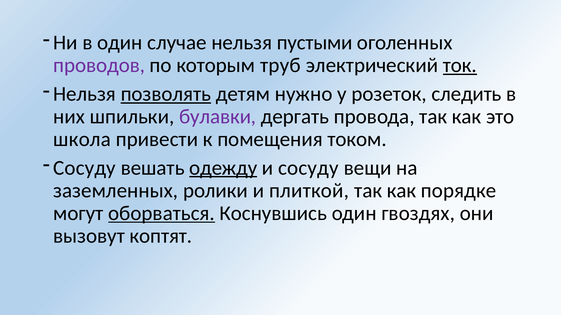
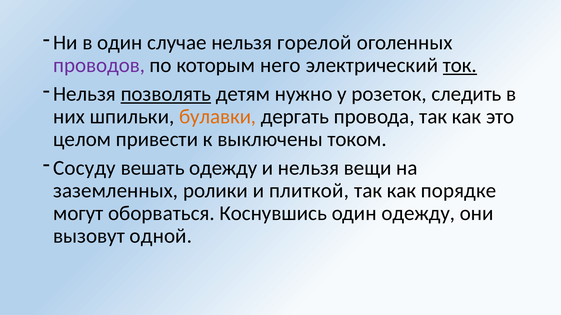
пустыми: пустыми -> горелой
труб: труб -> него
булавки colour: purple -> orange
школа: школа -> целом
помещения: помещения -> выключены
одежду at (223, 168) underline: present -> none
и сосуду: сосуду -> нельзя
оборваться underline: present -> none
один гвоздях: гвоздях -> одежду
коптят: коптят -> одной
